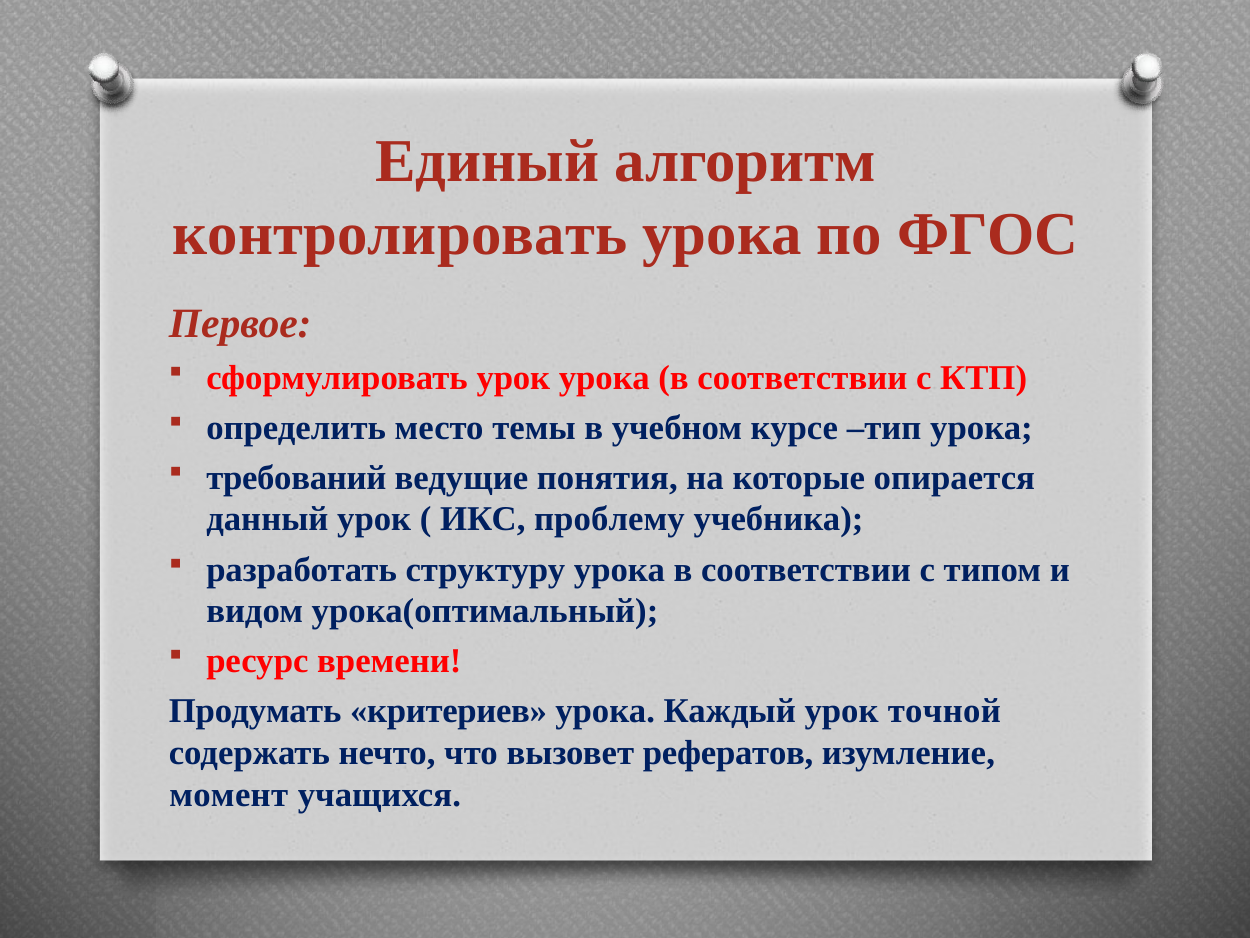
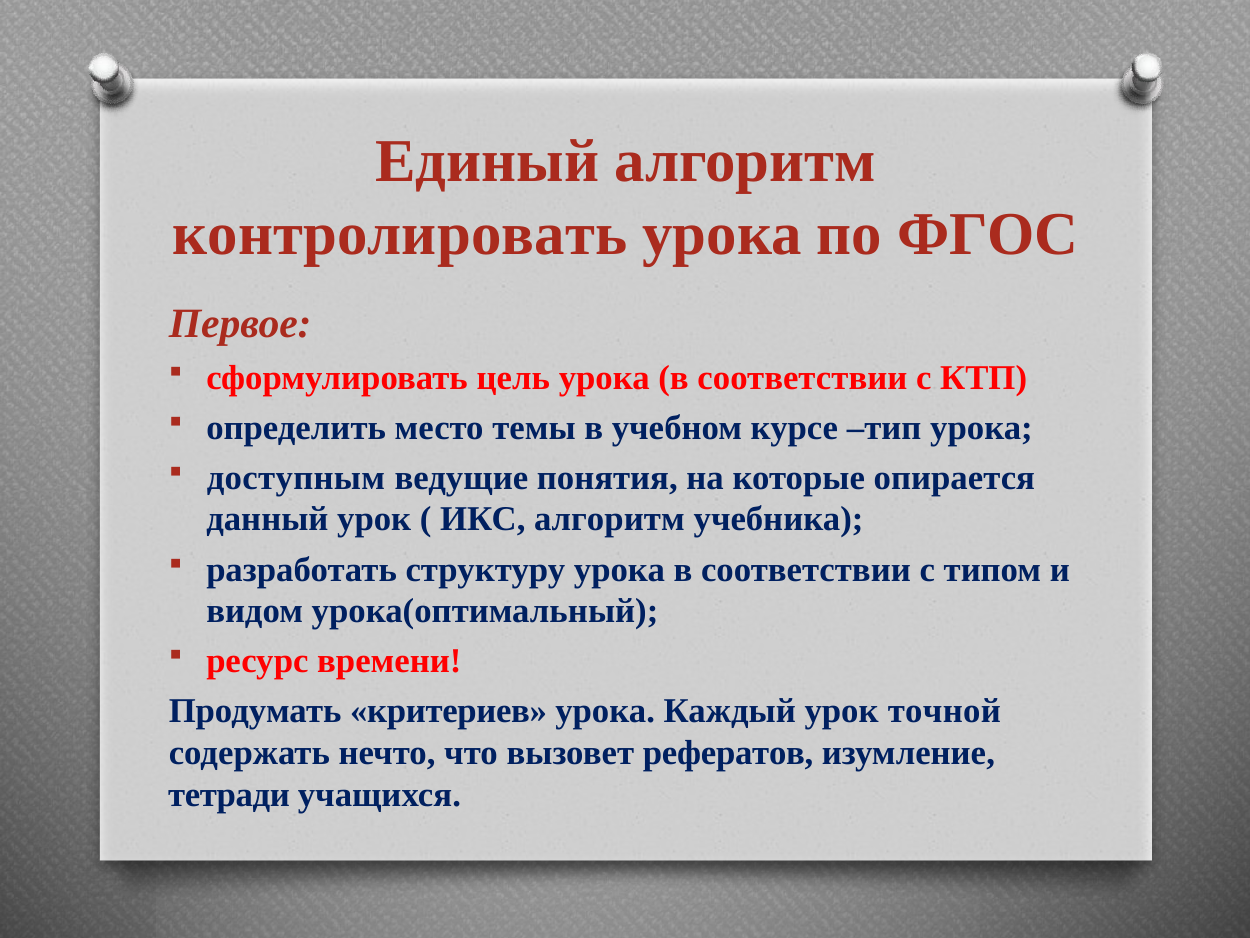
сформулировать урок: урок -> цель
требований: требований -> доступным
ИКС проблему: проблему -> алгоритм
момент: момент -> тетради
